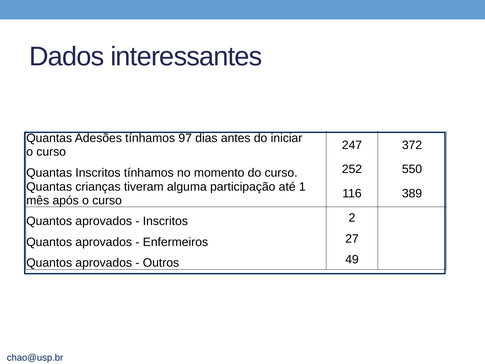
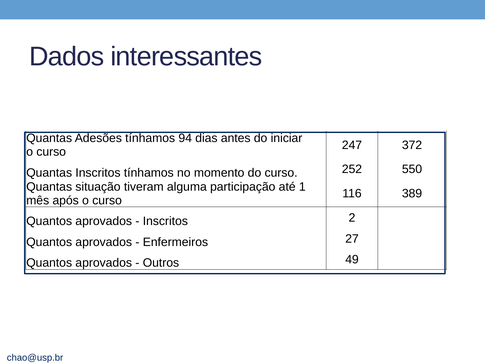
97: 97 -> 94
crianças: crianças -> situação
